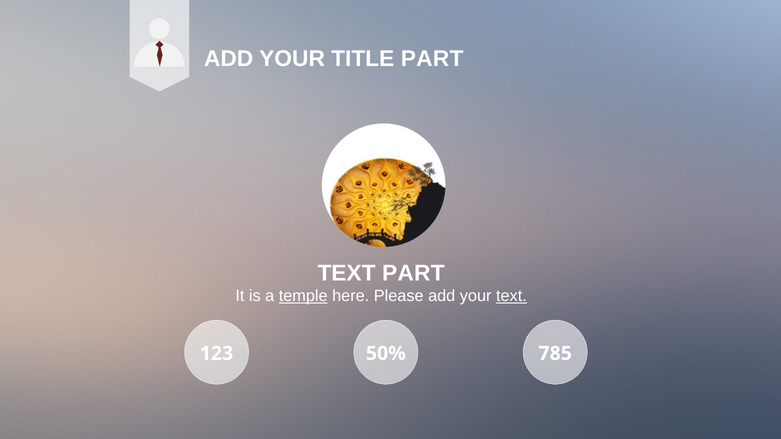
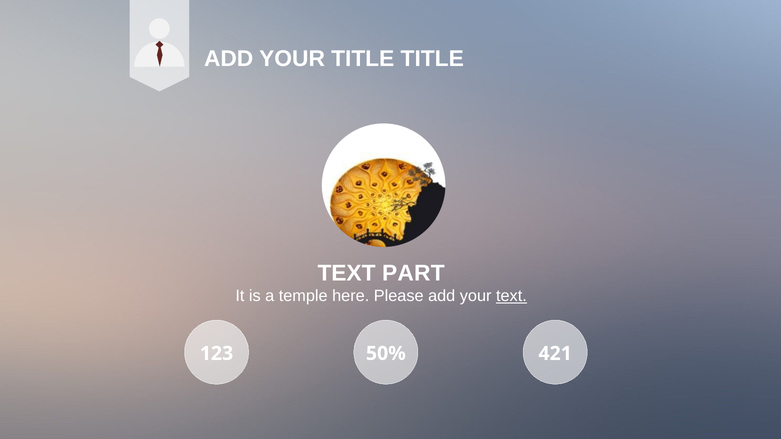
TITLE PART: PART -> TITLE
temple underline: present -> none
785: 785 -> 421
